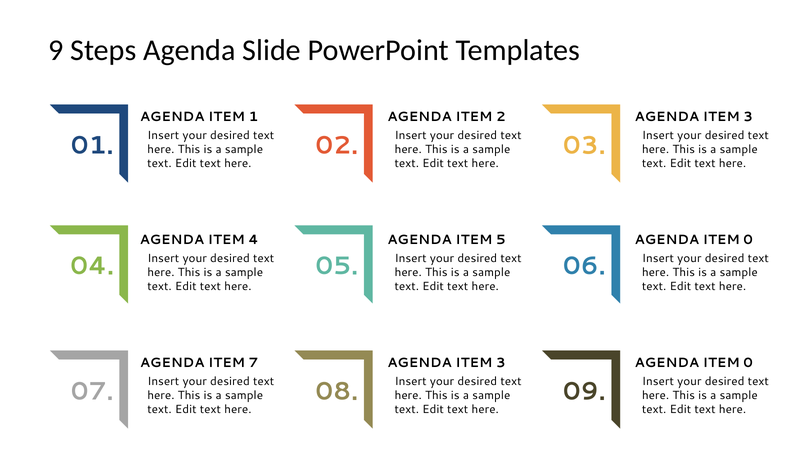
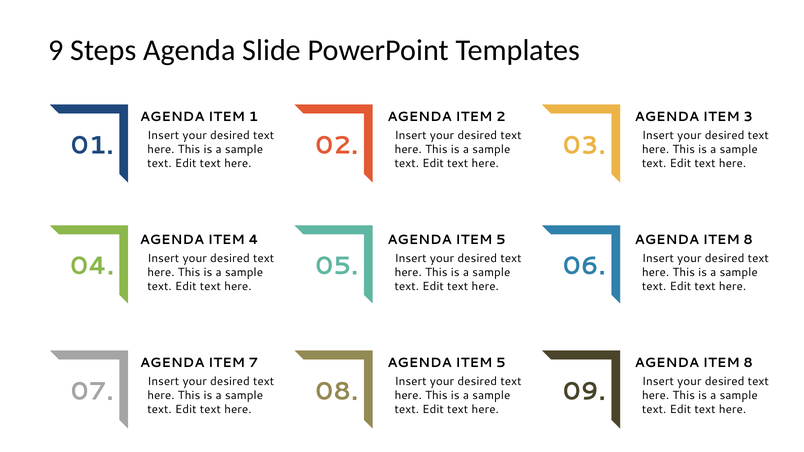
0 at (748, 240): 0 -> 8
3 at (501, 363): 3 -> 5
0 at (748, 363): 0 -> 8
